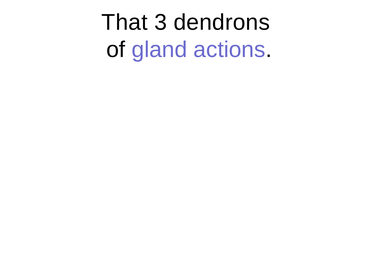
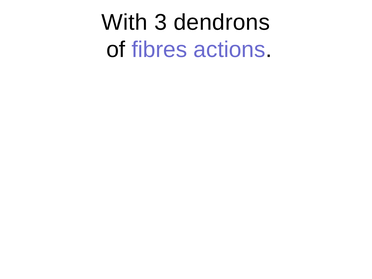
That: That -> With
gland: gland -> fibres
